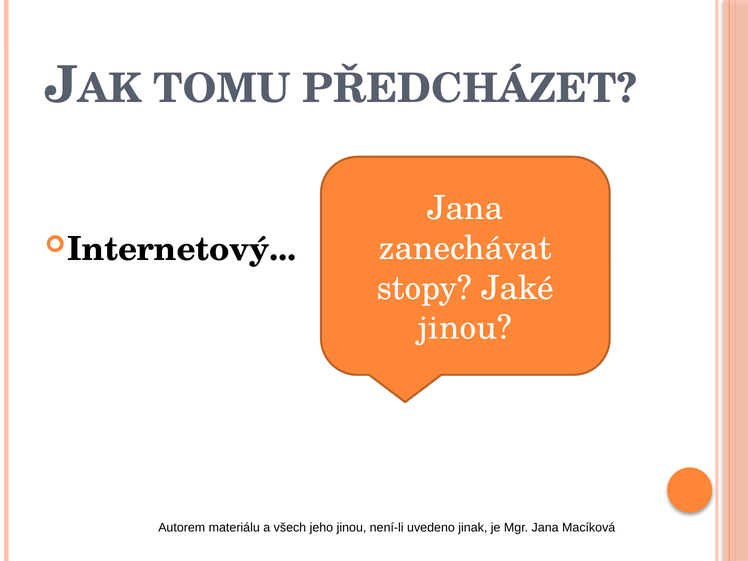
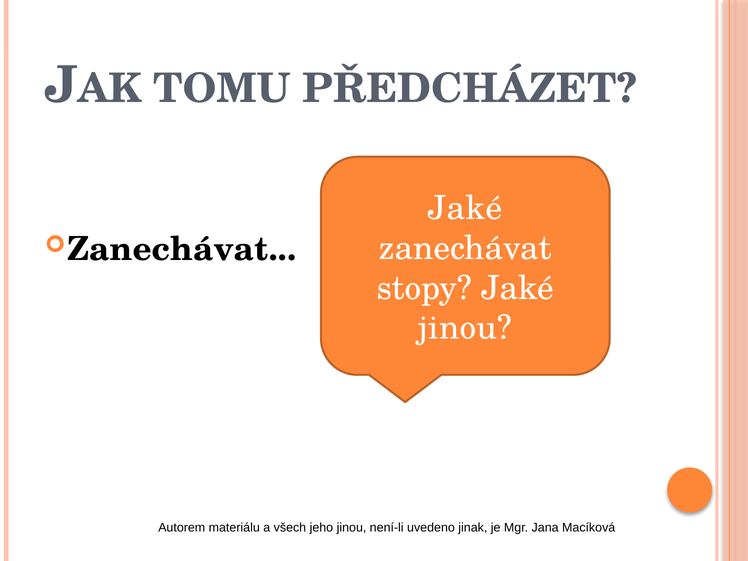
Jana at (465, 208): Jana -> Jaké
Internetový at (182, 249): Internetový -> Zanechávat
